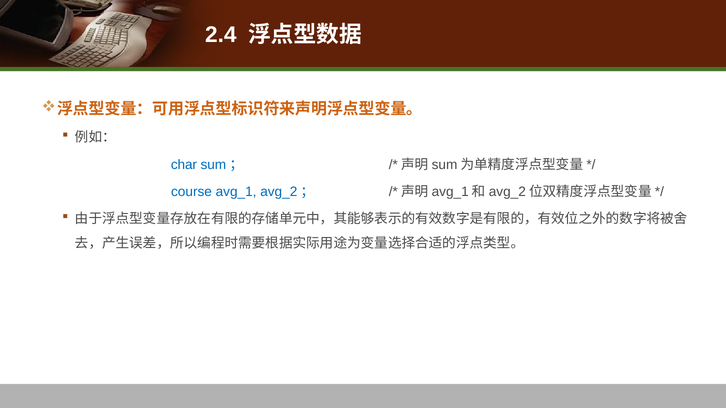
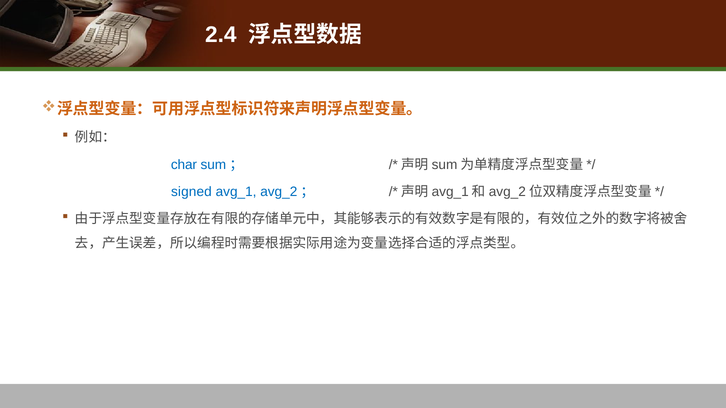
course: course -> signed
